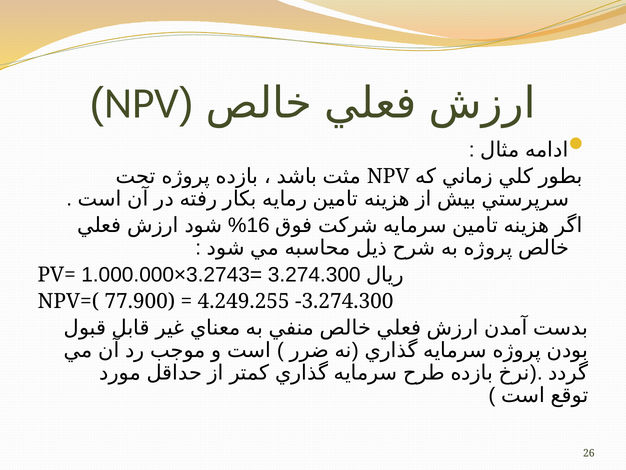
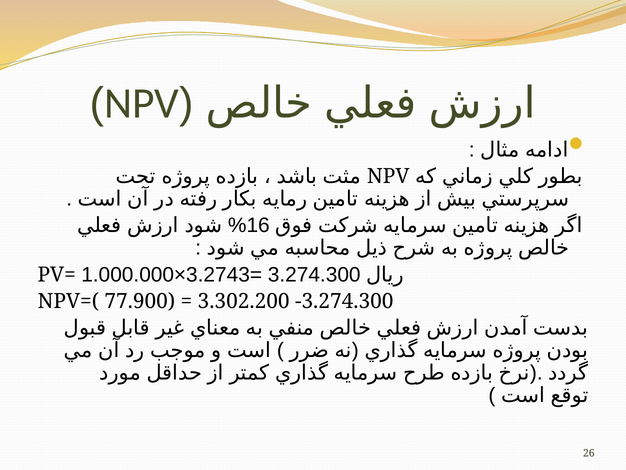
4.249.255: 4.249.255 -> 3.302.200
